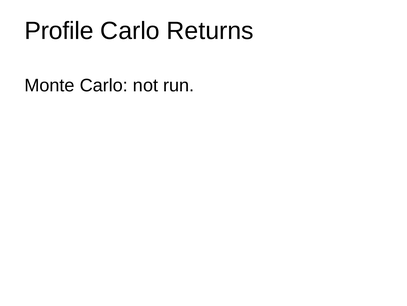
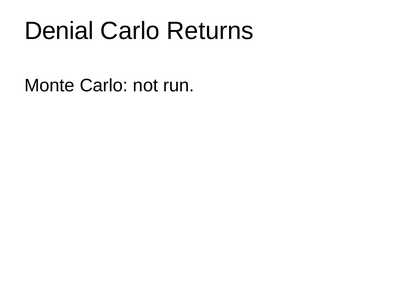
Profile: Profile -> Denial
